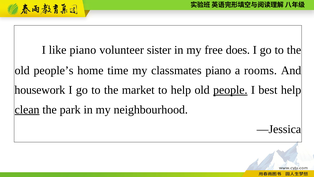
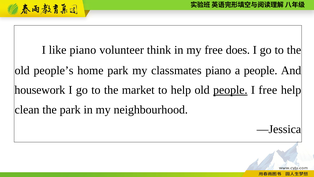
sister: sister -> think
home time: time -> park
a rooms: rooms -> people
I best: best -> free
clean underline: present -> none
